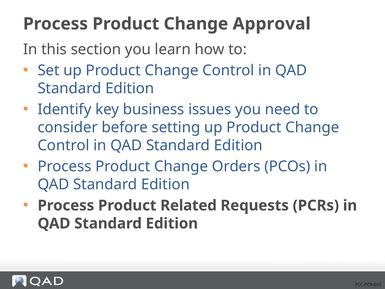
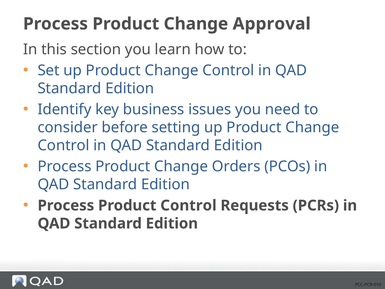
Product Related: Related -> Control
